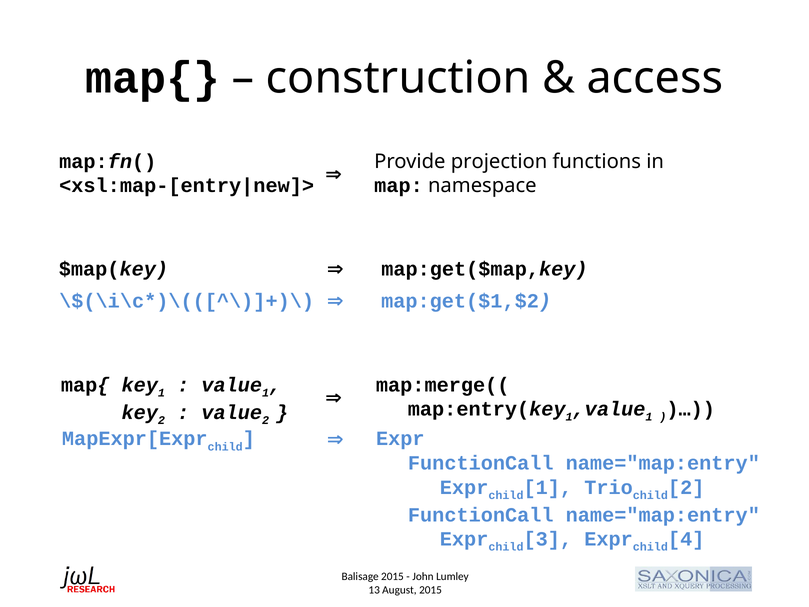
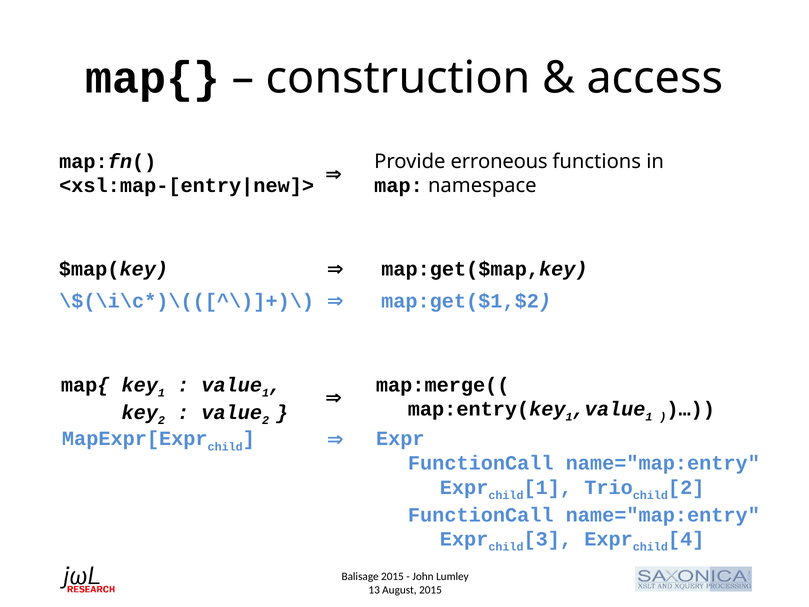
projection: projection -> erroneous
